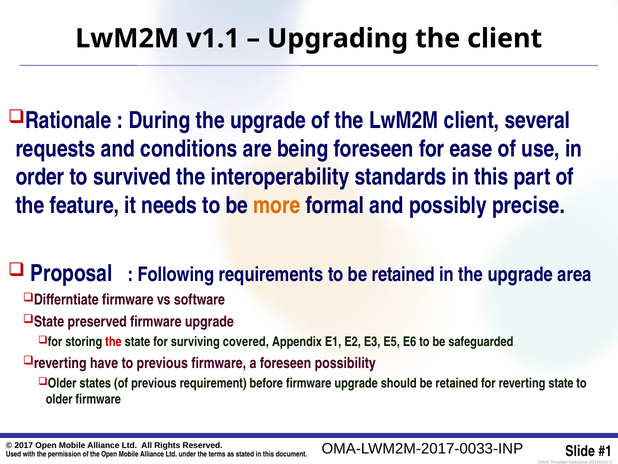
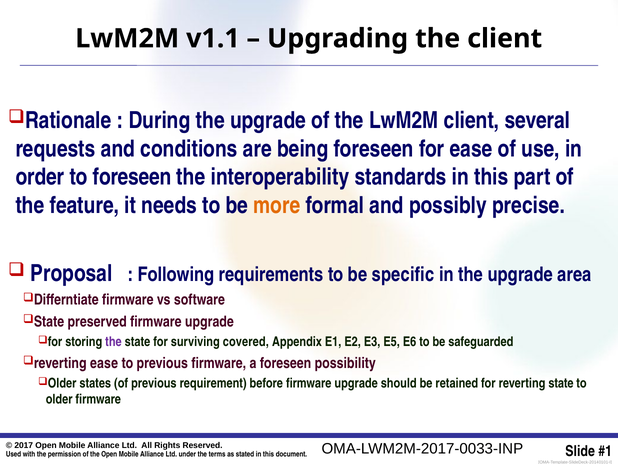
to survived: survived -> foreseen
to be retained: retained -> specific
the at (113, 342) colour: red -> purple
have at (104, 363): have -> ease
